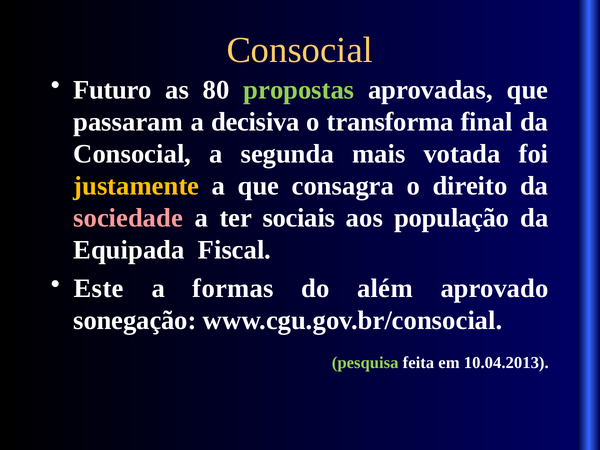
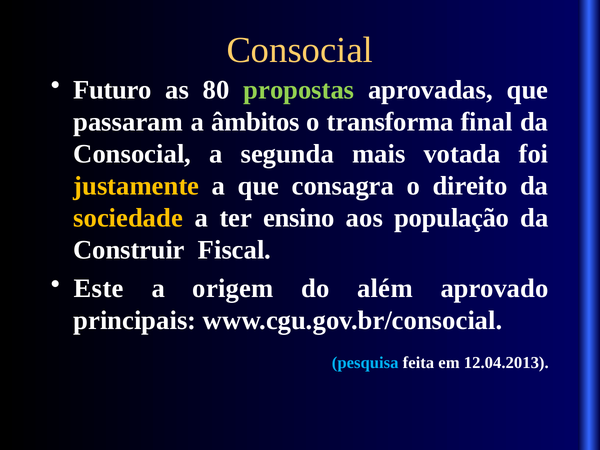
decisiva: decisiva -> âmbitos
sociedade colour: pink -> yellow
sociais: sociais -> ensino
Equipada: Equipada -> Construir
formas: formas -> origem
sonegação: sonegação -> principais
pesquisa colour: light green -> light blue
10.04.2013: 10.04.2013 -> 12.04.2013
